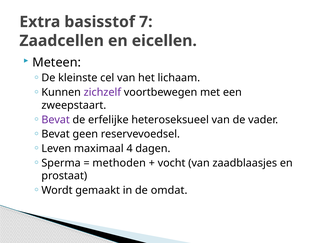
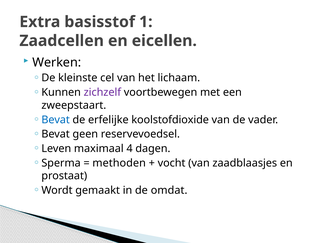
7: 7 -> 1
Meteen: Meteen -> Werken
Bevat at (56, 120) colour: purple -> blue
heteroseksueel: heteroseksueel -> koolstofdioxide
